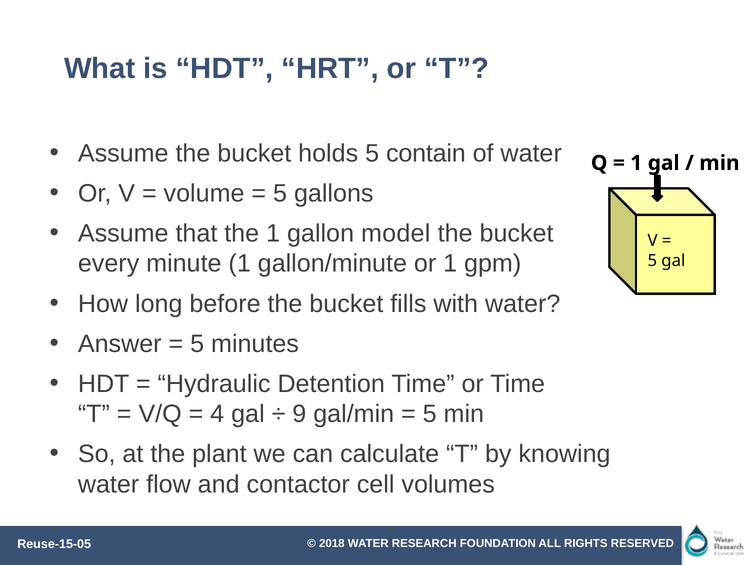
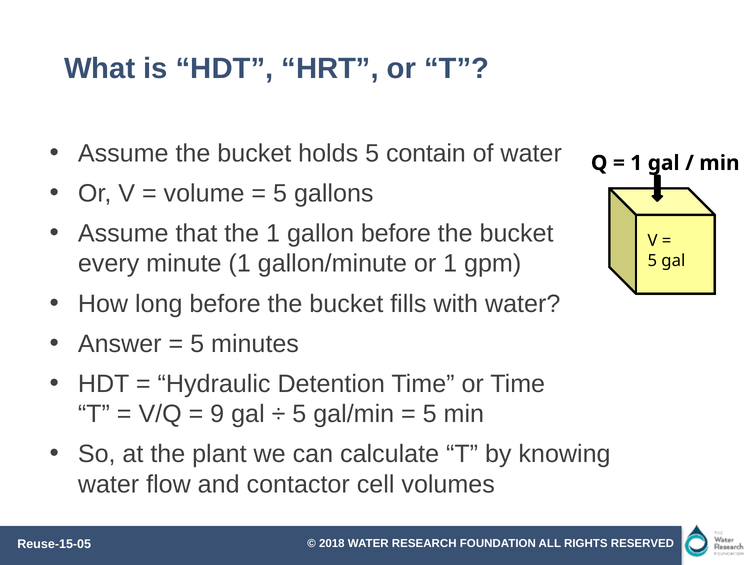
gallon model: model -> before
4: 4 -> 9
9 at (299, 414): 9 -> 5
